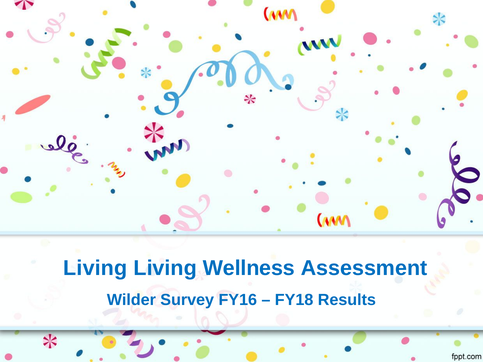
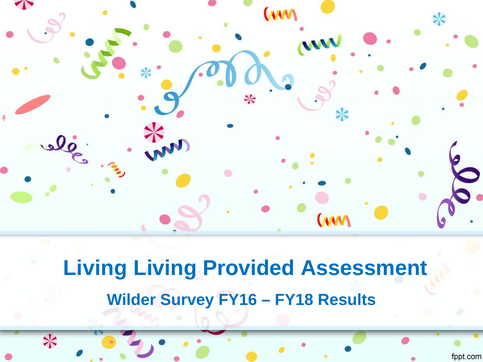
Wellness: Wellness -> Provided
